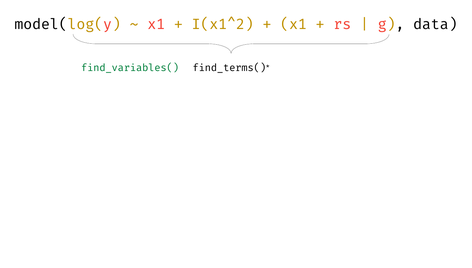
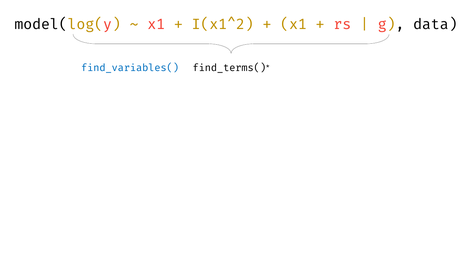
find_variables( colour: green -> blue
